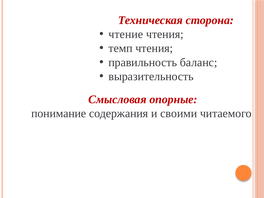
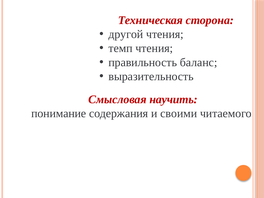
чтение: чтение -> другой
опорные: опорные -> научить
